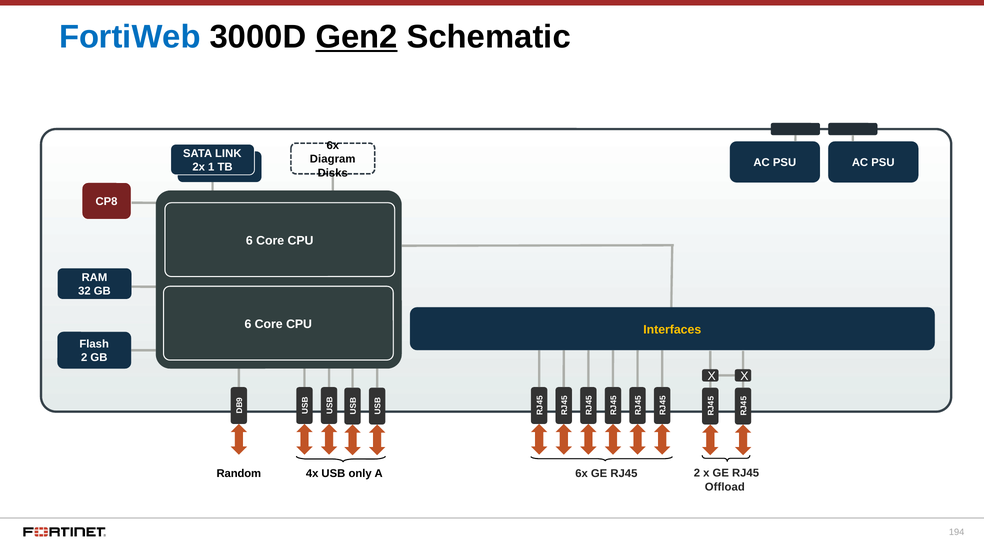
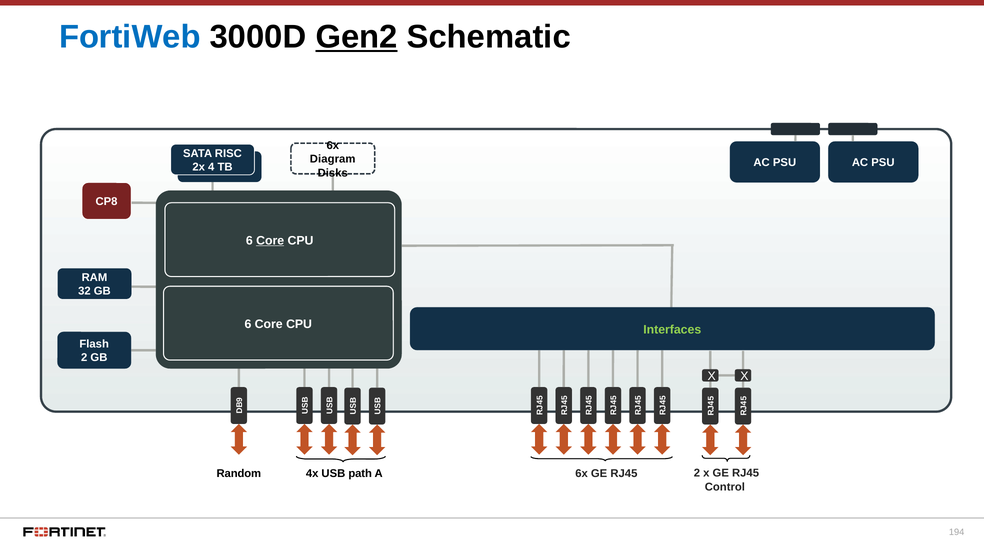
LINK: LINK -> RISC
2x 1: 1 -> 4
Core at (270, 241) underline: none -> present
Interfaces colour: yellow -> light green
only: only -> path
Offload: Offload -> Control
